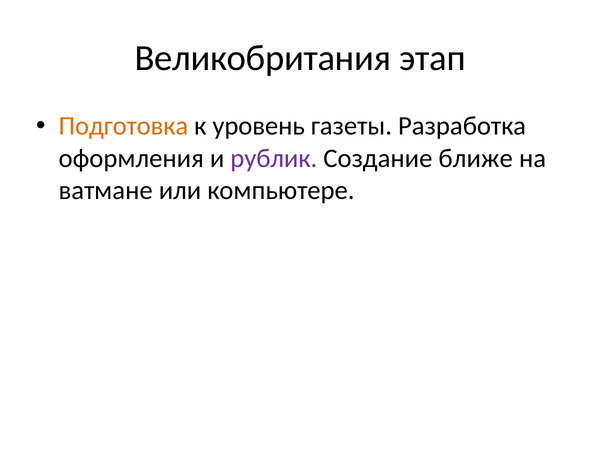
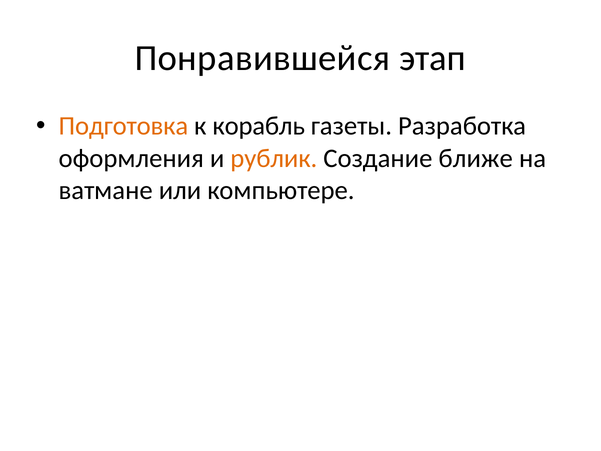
Великобритания: Великобритания -> Понравившейся
уровень: уровень -> корабль
рублик colour: purple -> orange
